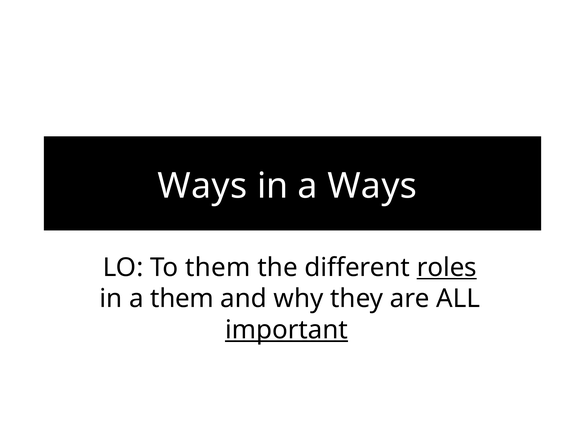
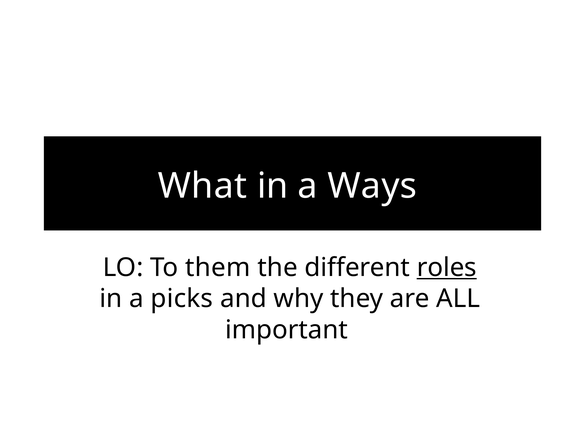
Ways at (202, 186): Ways -> What
a them: them -> picks
important underline: present -> none
